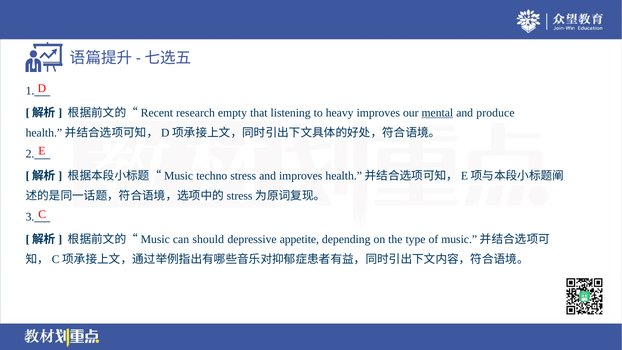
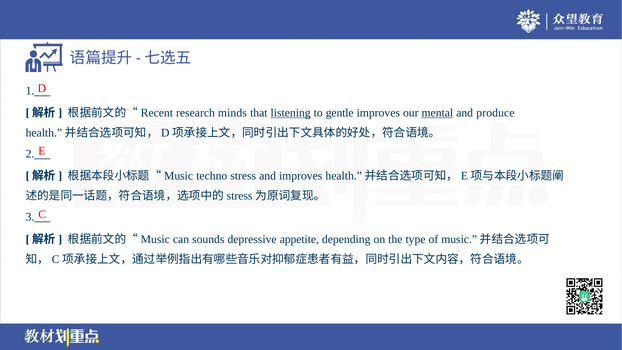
empty: empty -> minds
listening underline: none -> present
heavy: heavy -> gentle
should: should -> sounds
